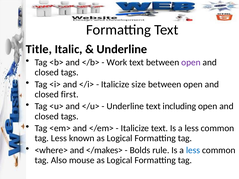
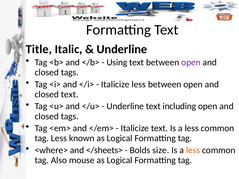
Work: Work -> Using
Italicize size: size -> less
closed first: first -> text
</makes>: </makes> -> </sheets>
rule: rule -> size
less at (193, 150) colour: blue -> orange
